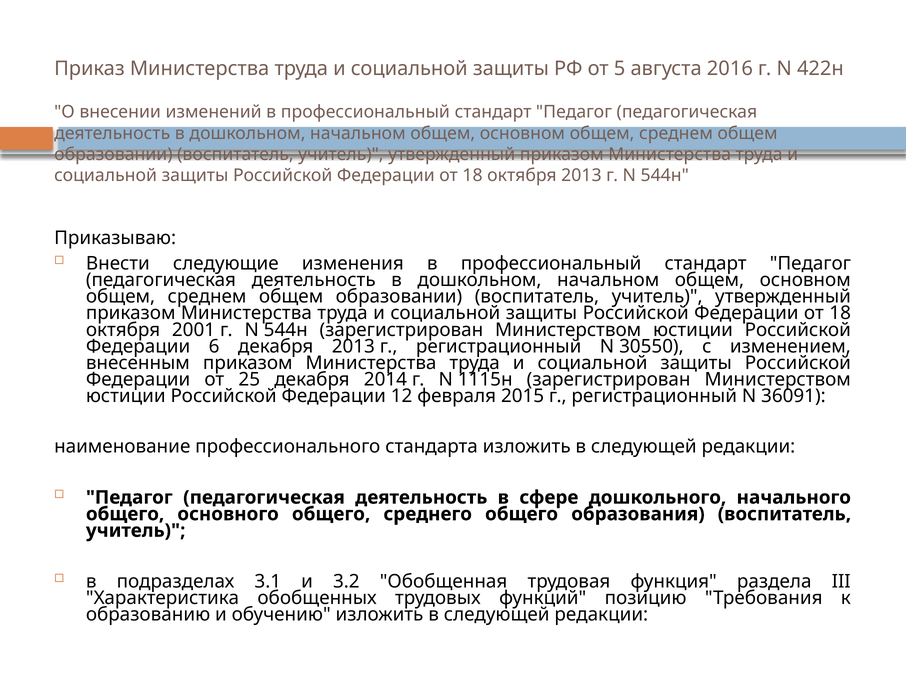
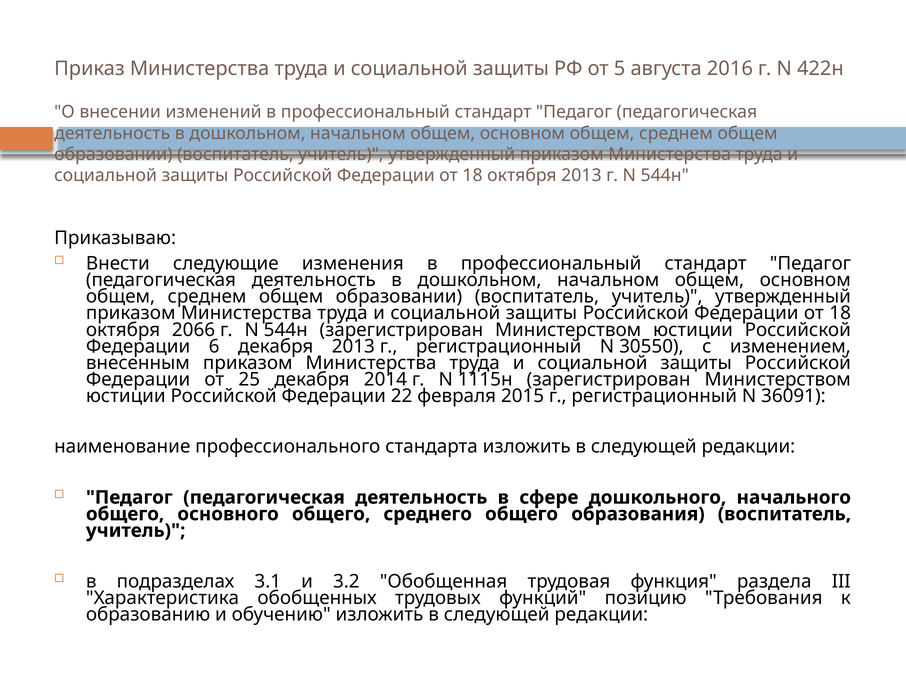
2001: 2001 -> 2066
12: 12 -> 22
